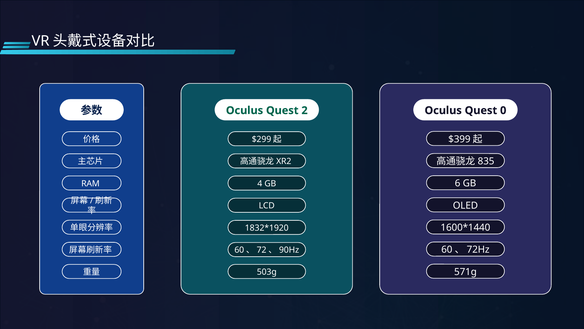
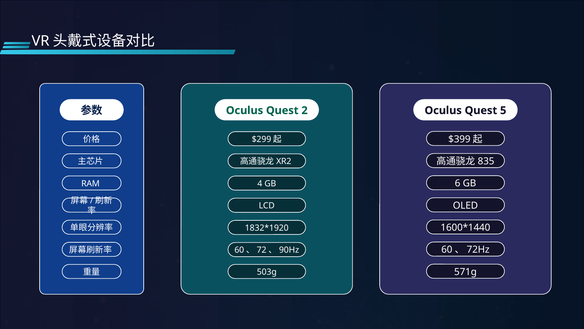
0: 0 -> 5
